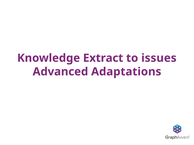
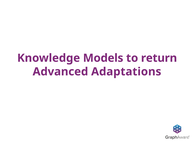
Extract: Extract -> Models
issues: issues -> return
